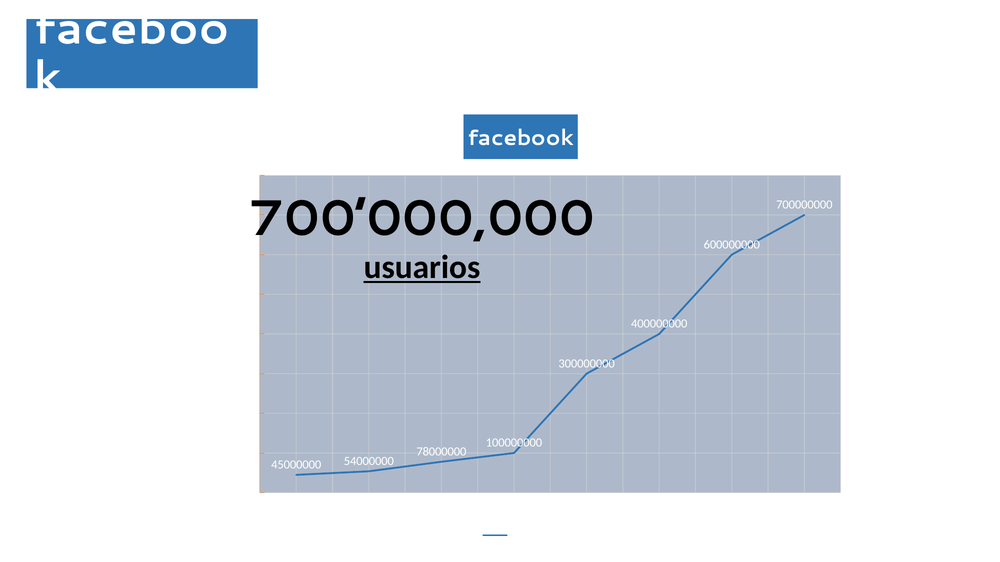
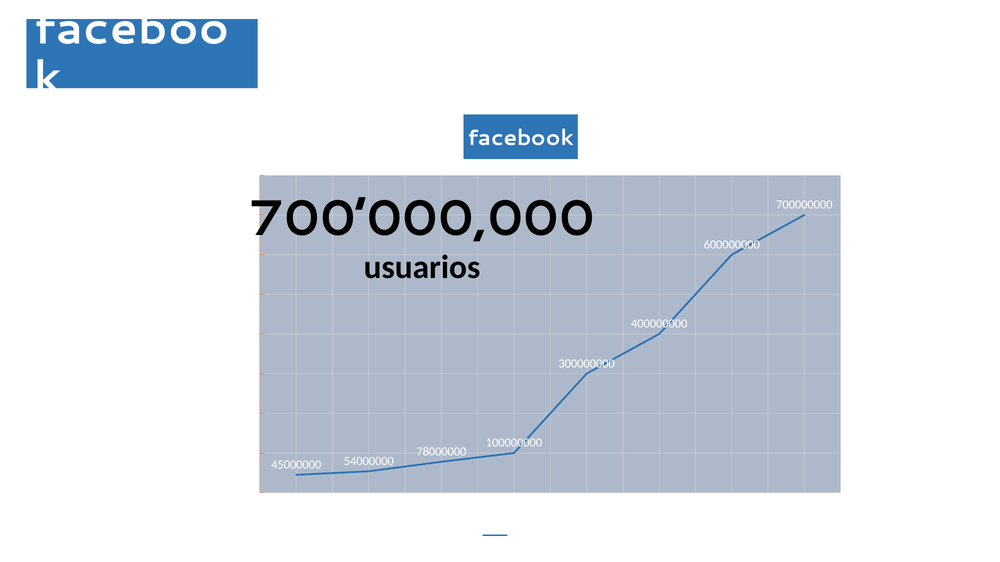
usuarios underline: present -> none
